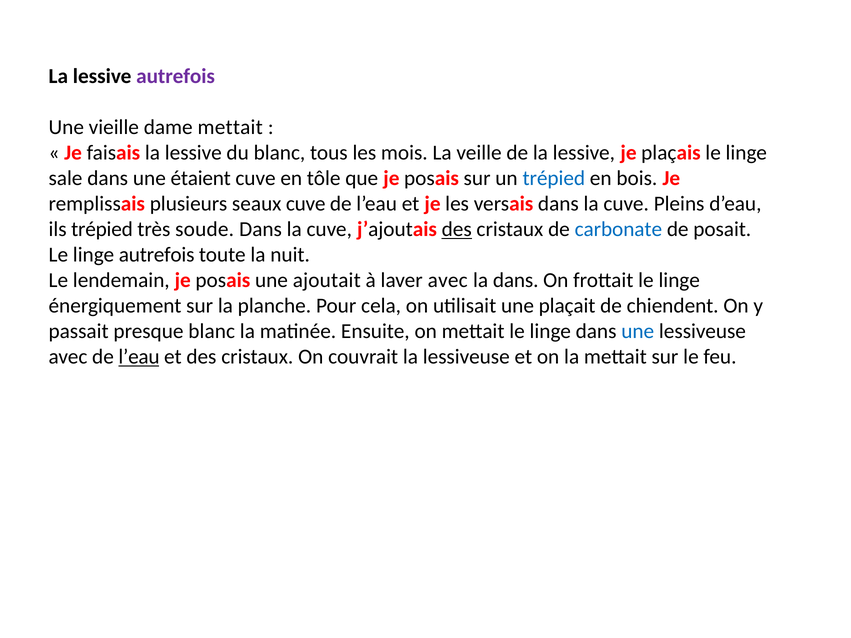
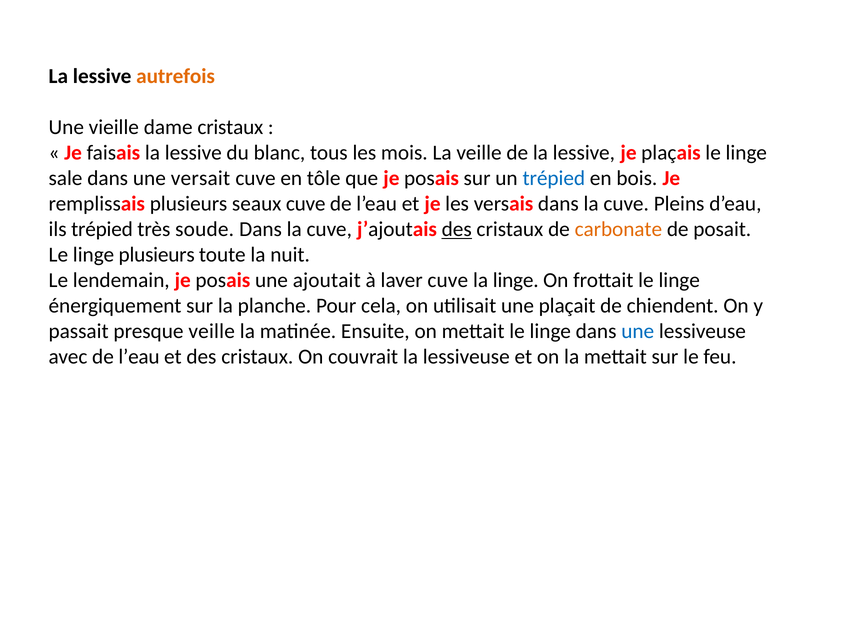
autrefois at (176, 76) colour: purple -> orange
dame mettait: mettait -> cristaux
étaient: étaient -> versait
carbonate colour: blue -> orange
linge autrefois: autrefois -> plusieurs
laver avec: avec -> cuve
la dans: dans -> linge
presque blanc: blanc -> veille
l’eau at (139, 357) underline: present -> none
